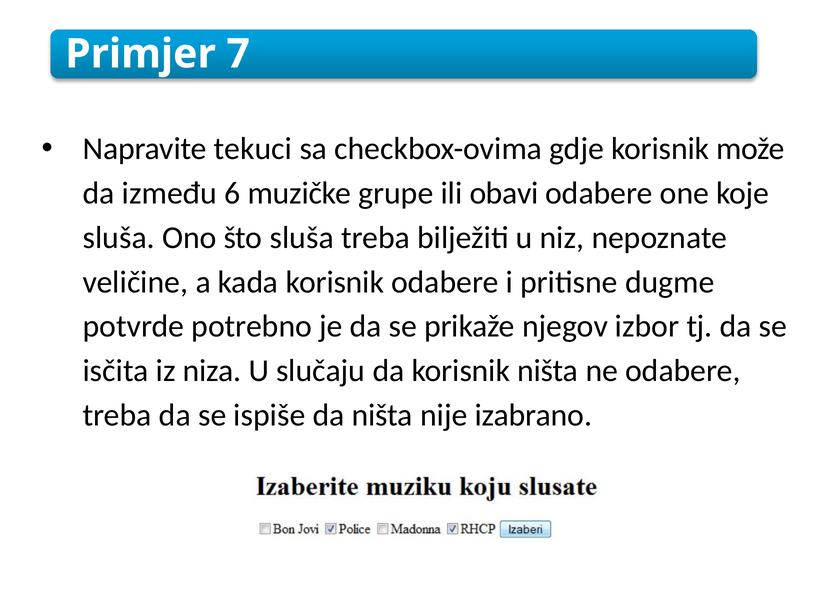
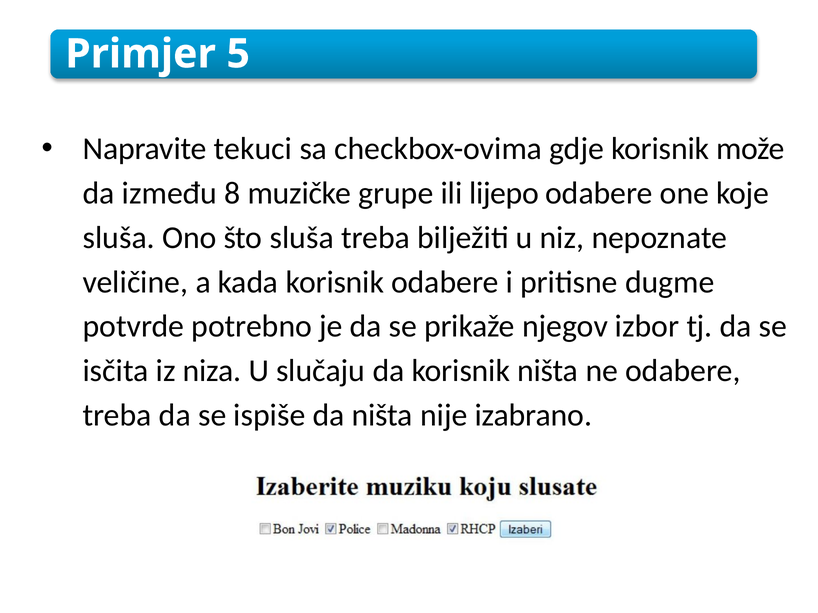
7: 7 -> 5
6: 6 -> 8
obavi: obavi -> lijepo
